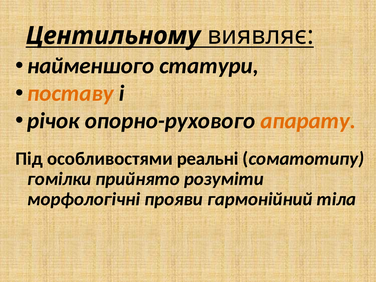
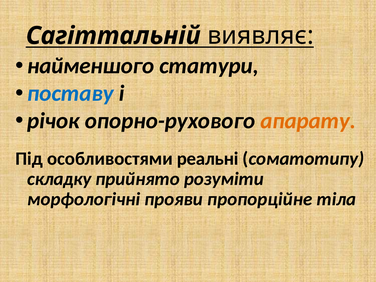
Центильному: Центильному -> Сагіттальній
поставу colour: orange -> blue
гомілки: гомілки -> складку
гармонійний: гармонійний -> пропорційне
